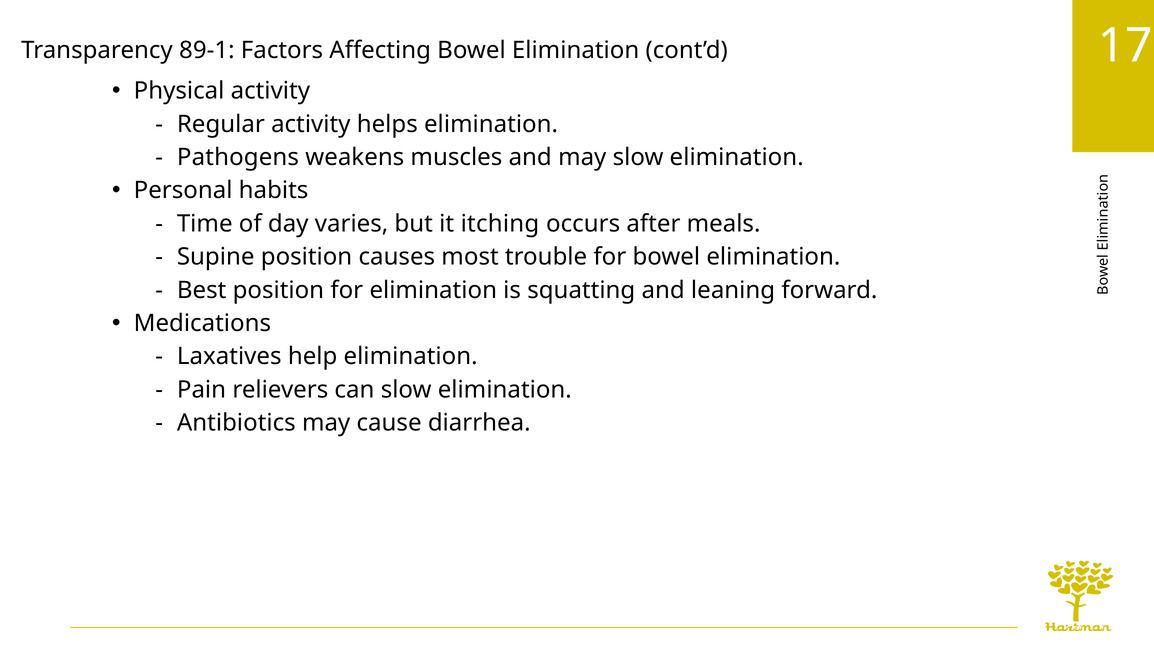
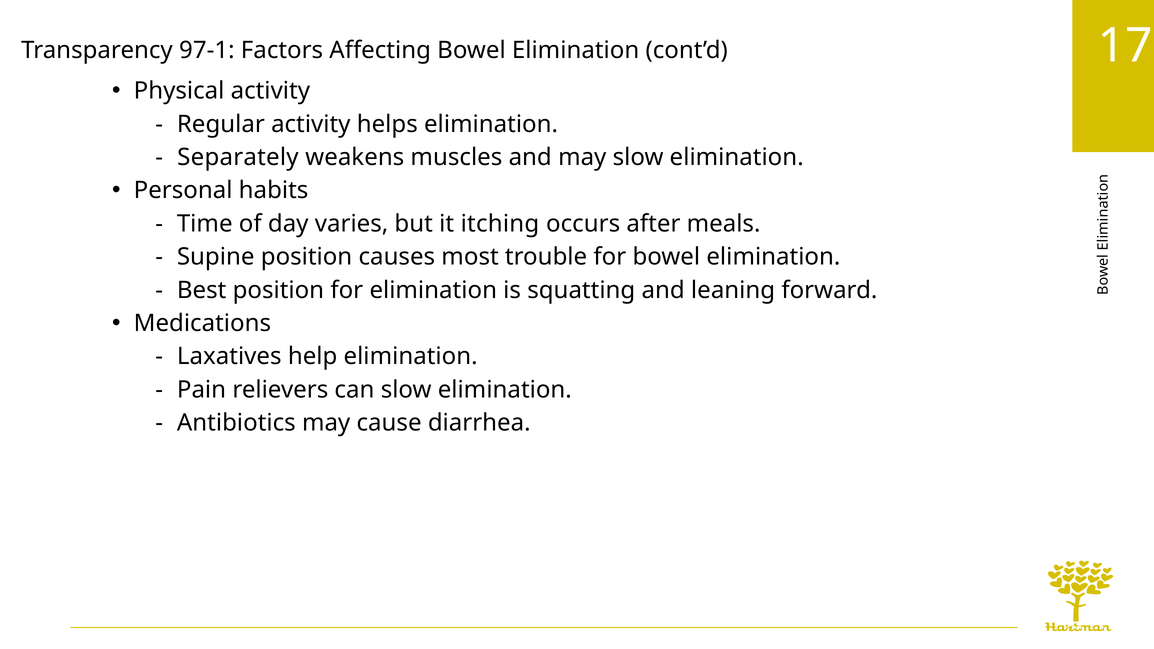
89-1: 89-1 -> 97-1
Pathogens: Pathogens -> Separately
